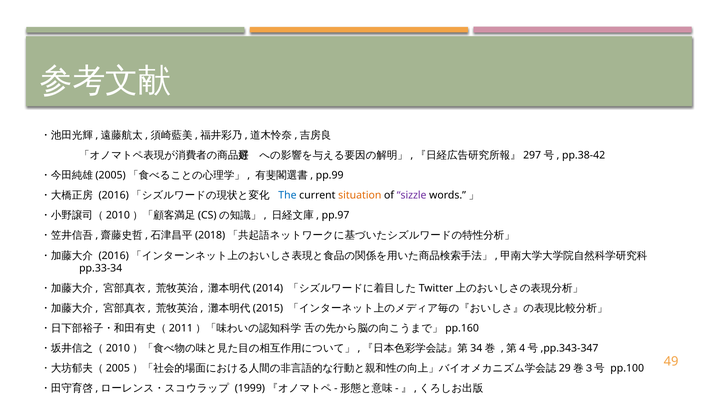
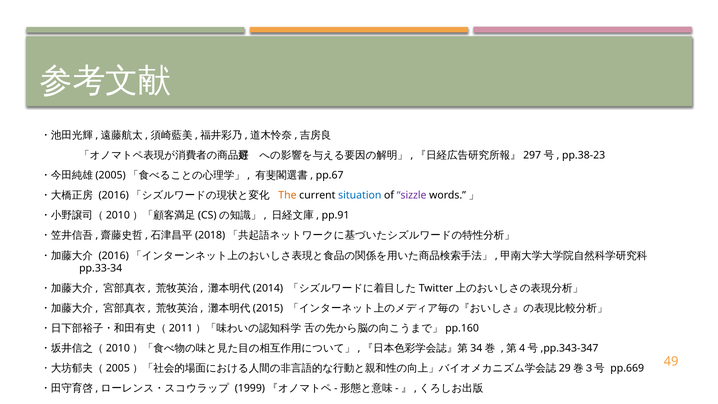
pp.38-42: pp.38-42 -> pp.38-23
pp.99: pp.99 -> pp.67
The colour: blue -> orange
situation colour: orange -> blue
pp.97: pp.97 -> pp.91
pp.100: pp.100 -> pp.669
